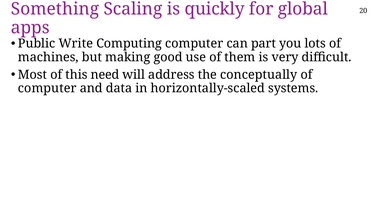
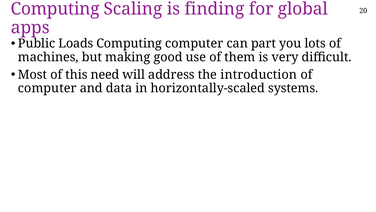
Something at (55, 9): Something -> Computing
quickly: quickly -> finding
Write: Write -> Loads
conceptually: conceptually -> introduction
